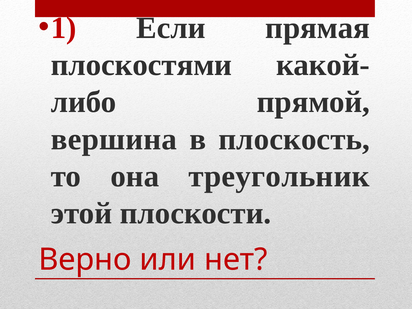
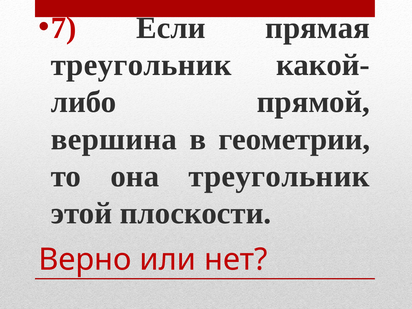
1: 1 -> 7
плоскостями at (141, 65): плоскостями -> треугольник
плоскость: плоскость -> геометрии
